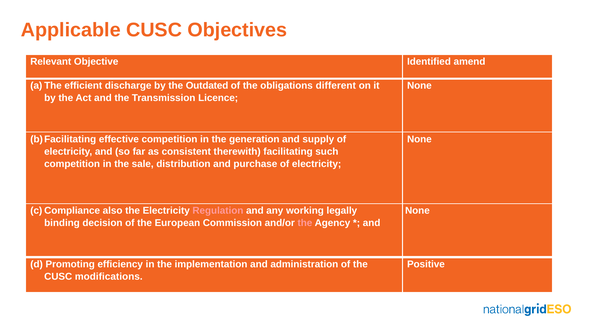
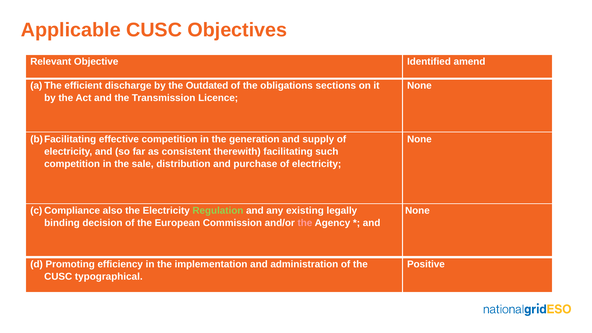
different: different -> sections
Regulation colour: pink -> light green
working: working -> existing
modifications: modifications -> typographical
